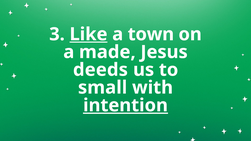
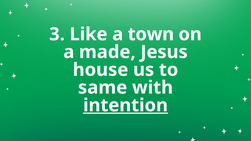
Like underline: present -> none
deeds: deeds -> house
small: small -> same
